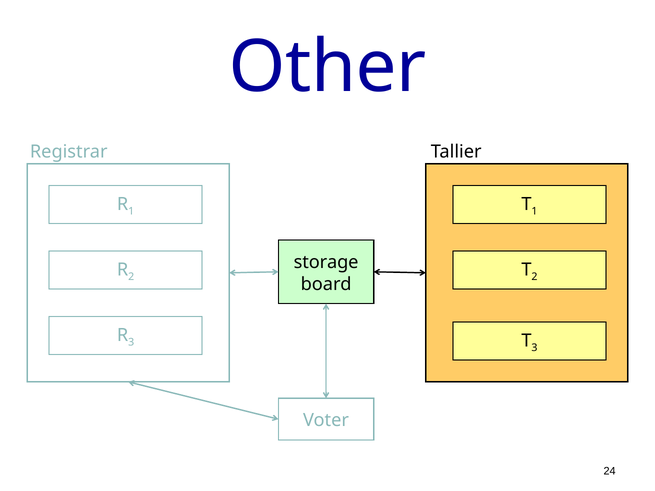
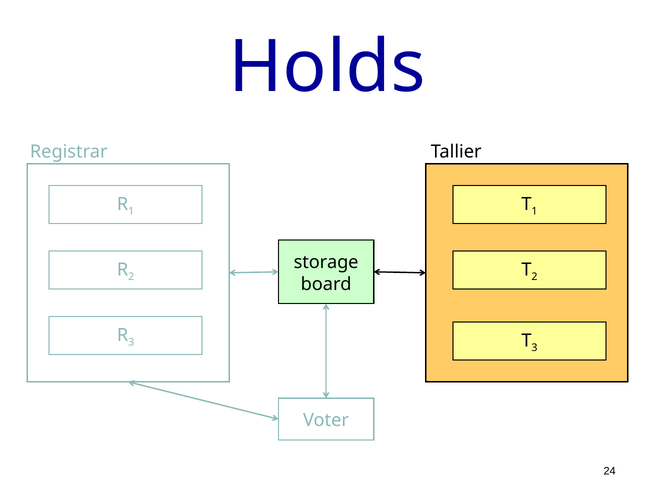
Other: Other -> Holds
